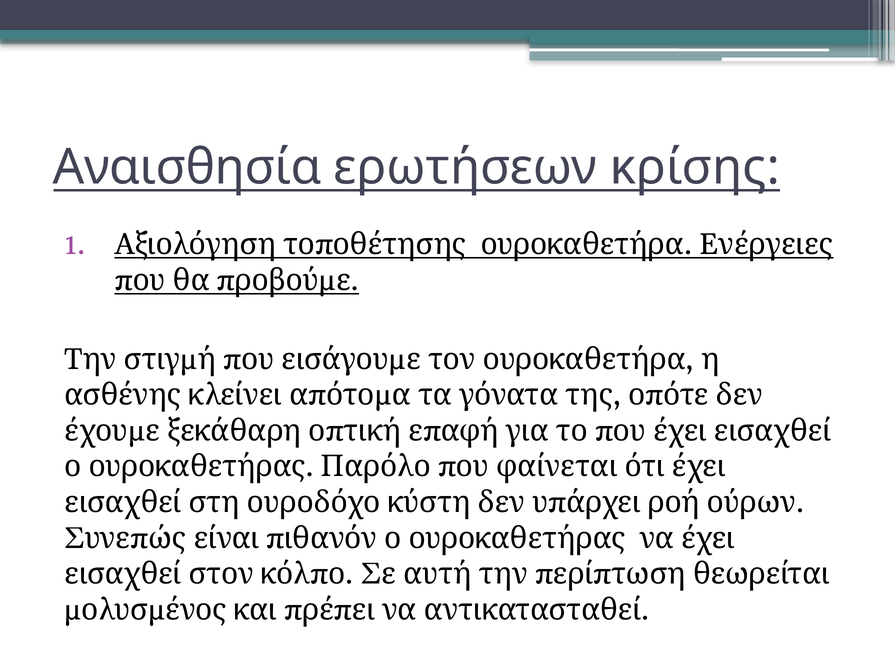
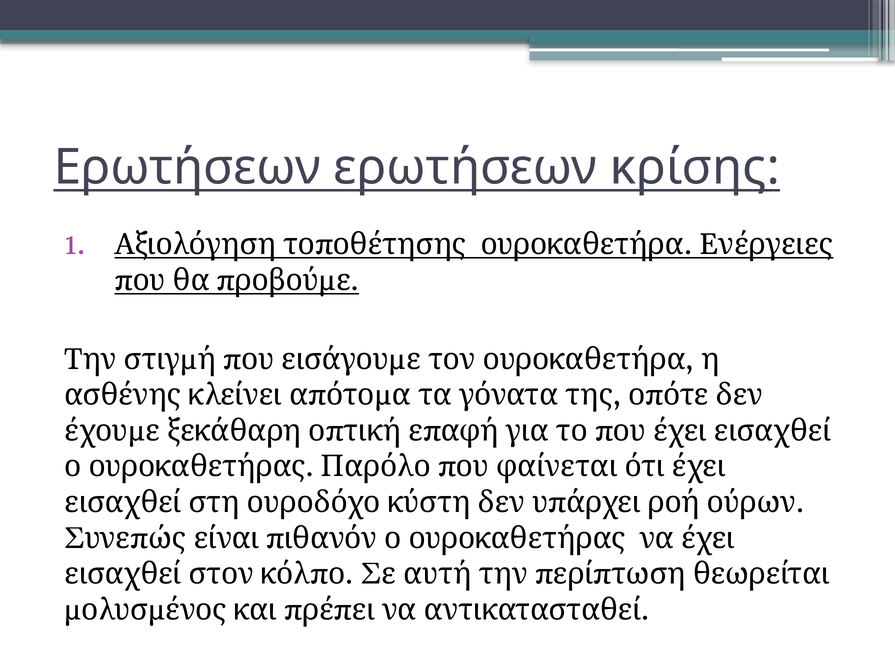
Αναισθησία at (187, 168): Αναισθησία -> Ερωτήσεων
